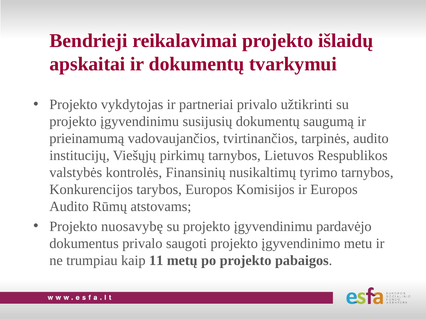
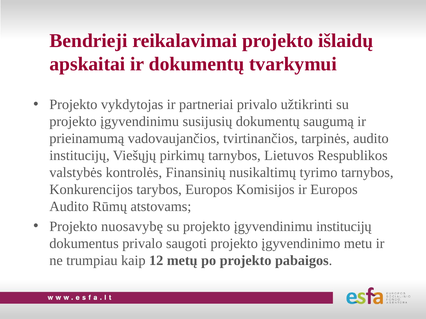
įgyvendinimu pardavėjo: pardavėjo -> institucijų
11: 11 -> 12
